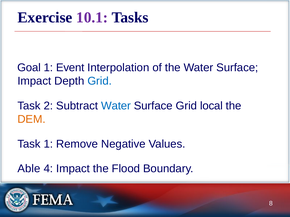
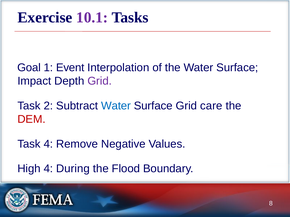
Grid at (100, 81) colour: blue -> purple
local: local -> care
DEM colour: orange -> red
Task 1: 1 -> 4
Able: Able -> High
4 Impact: Impact -> During
